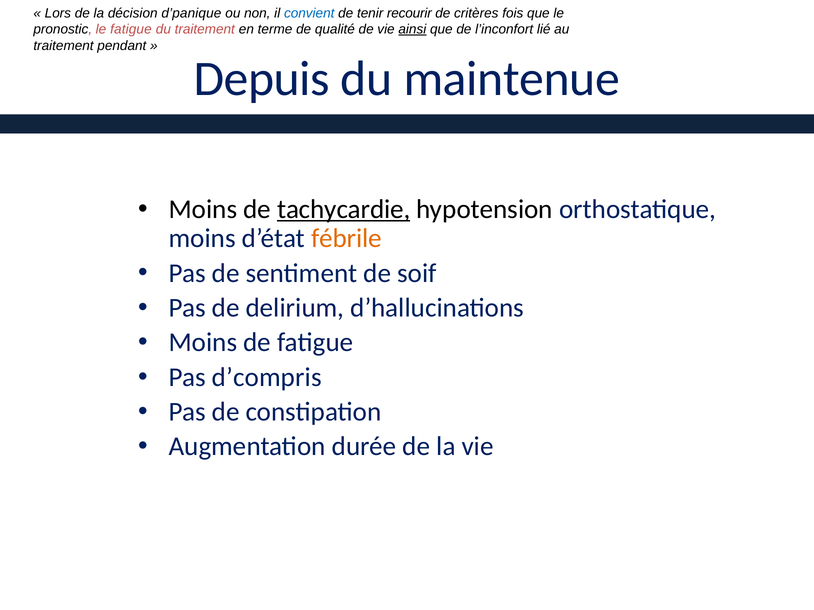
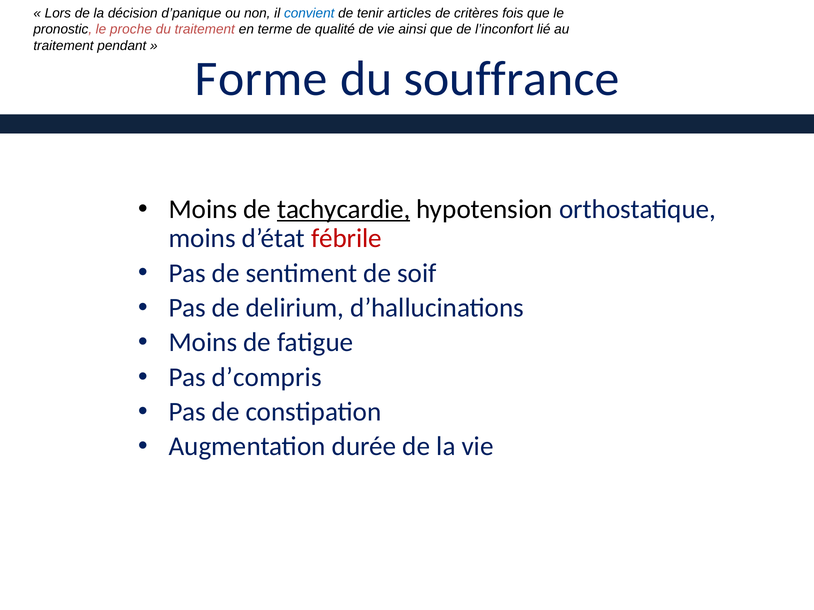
recourir: recourir -> articles
le fatigue: fatigue -> proche
ainsi underline: present -> none
Depuis: Depuis -> Forme
maintenue: maintenue -> souffrance
fébrile colour: orange -> red
